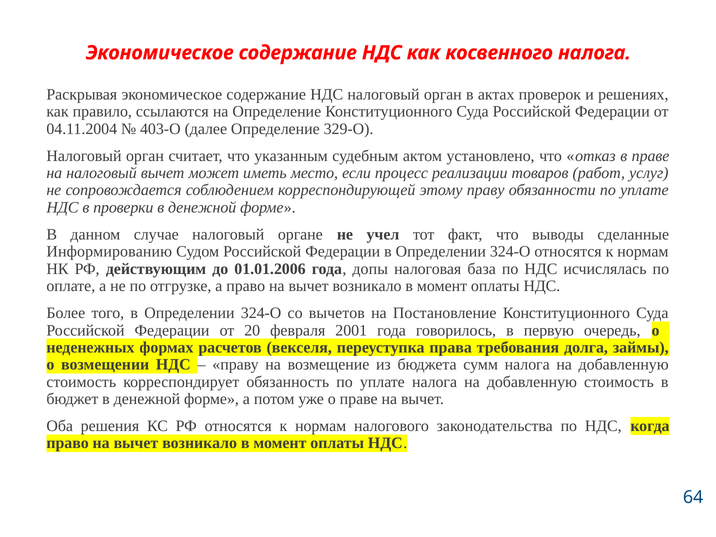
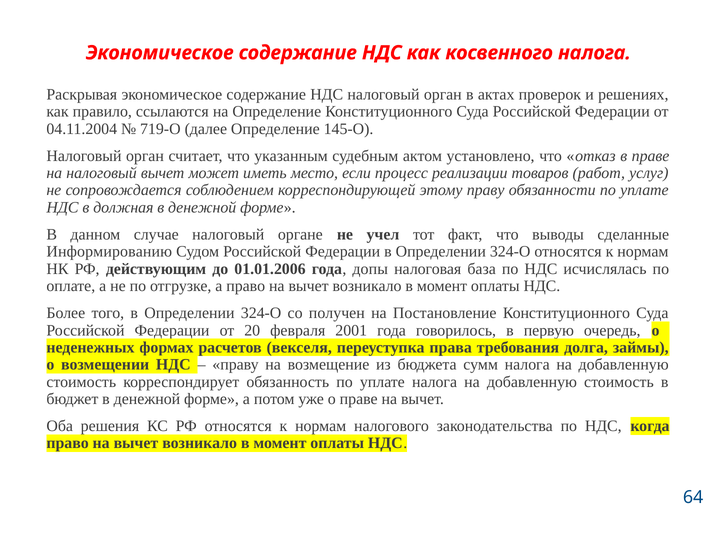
403-О: 403-О -> 719-О
329-О: 329-О -> 145-О
проверки: проверки -> должная
вычетов: вычетов -> получен
